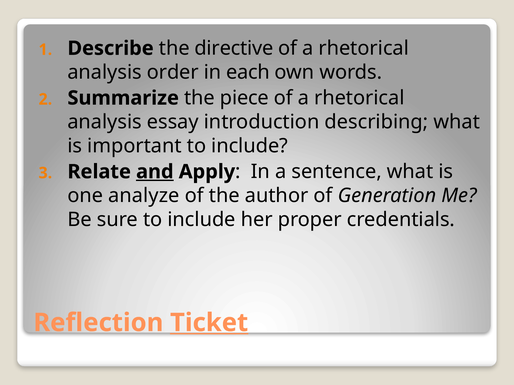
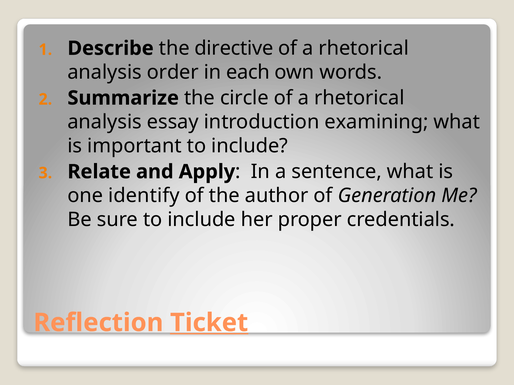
piece: piece -> circle
describing: describing -> examining
and underline: present -> none
analyze: analyze -> identify
